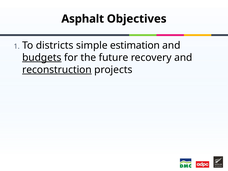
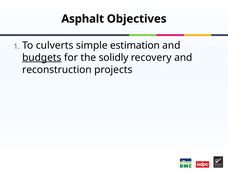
districts: districts -> culverts
future: future -> solidly
reconstruction underline: present -> none
